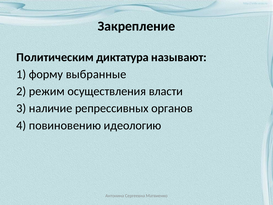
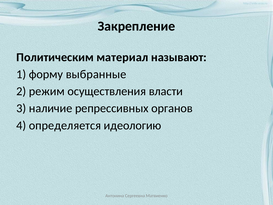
диктатура: диктатура -> материал
повиновению: повиновению -> определяется
